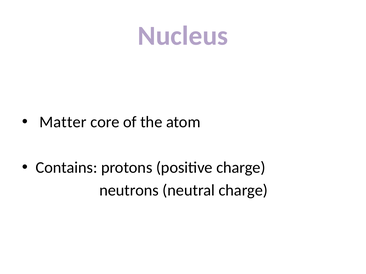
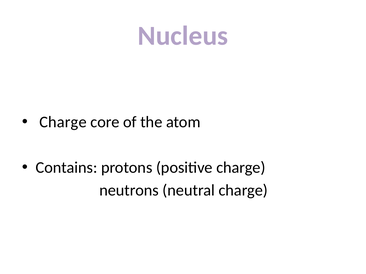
Matter at (63, 122): Matter -> Charge
